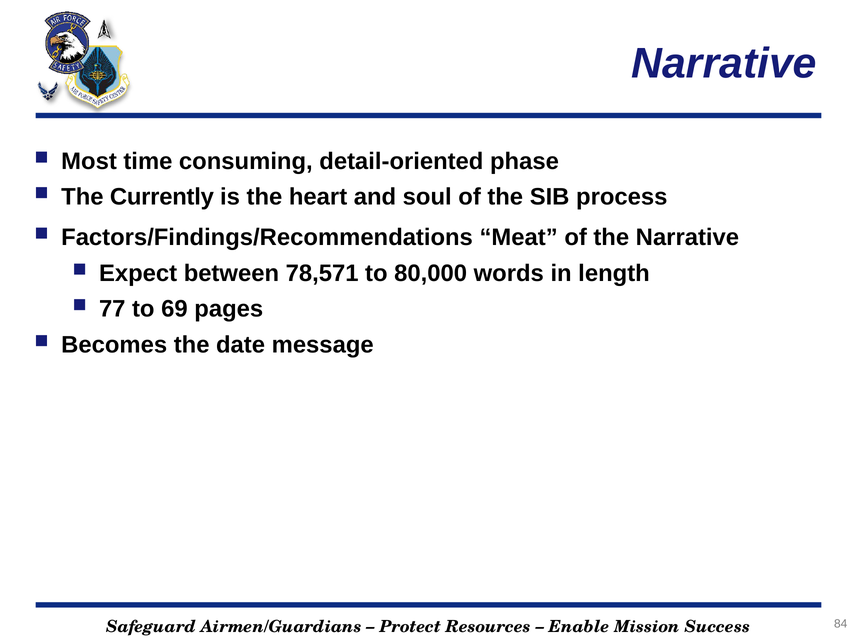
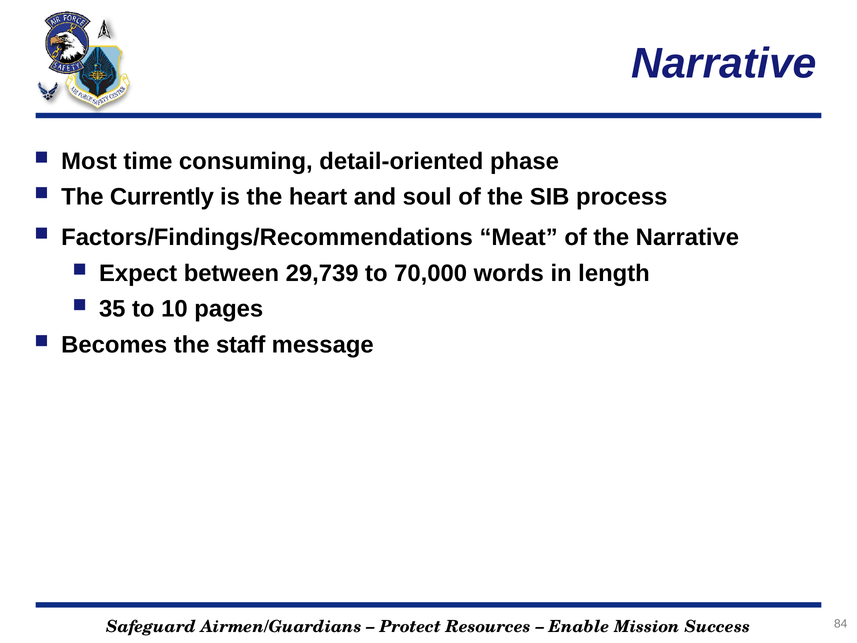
78,571: 78,571 -> 29,739
80,000: 80,000 -> 70,000
77: 77 -> 35
69: 69 -> 10
date: date -> staff
